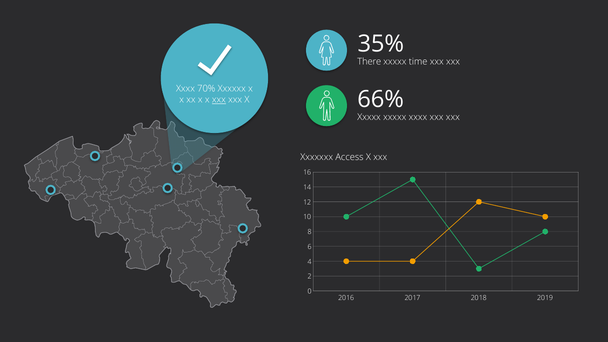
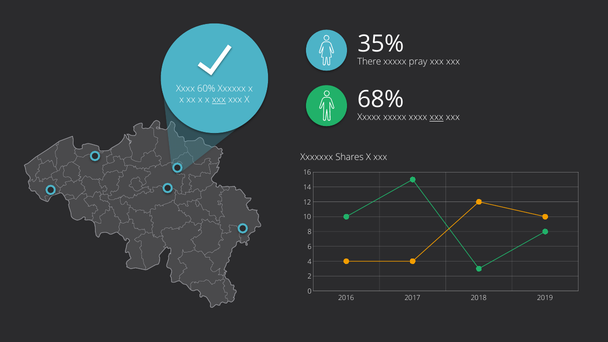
time: time -> pray
70%: 70% -> 60%
66%: 66% -> 68%
xxx at (437, 117) underline: none -> present
Access: Access -> Shares
